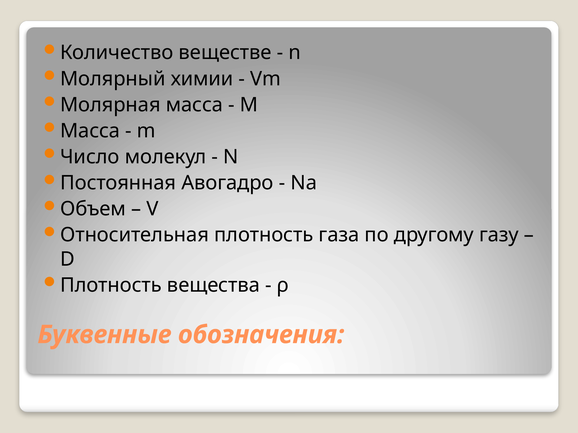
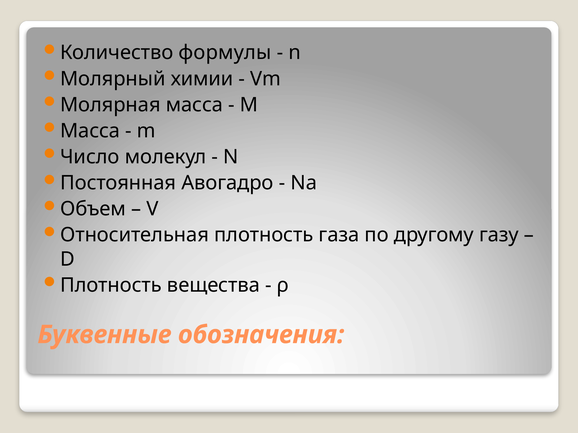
веществе: веществе -> формулы
